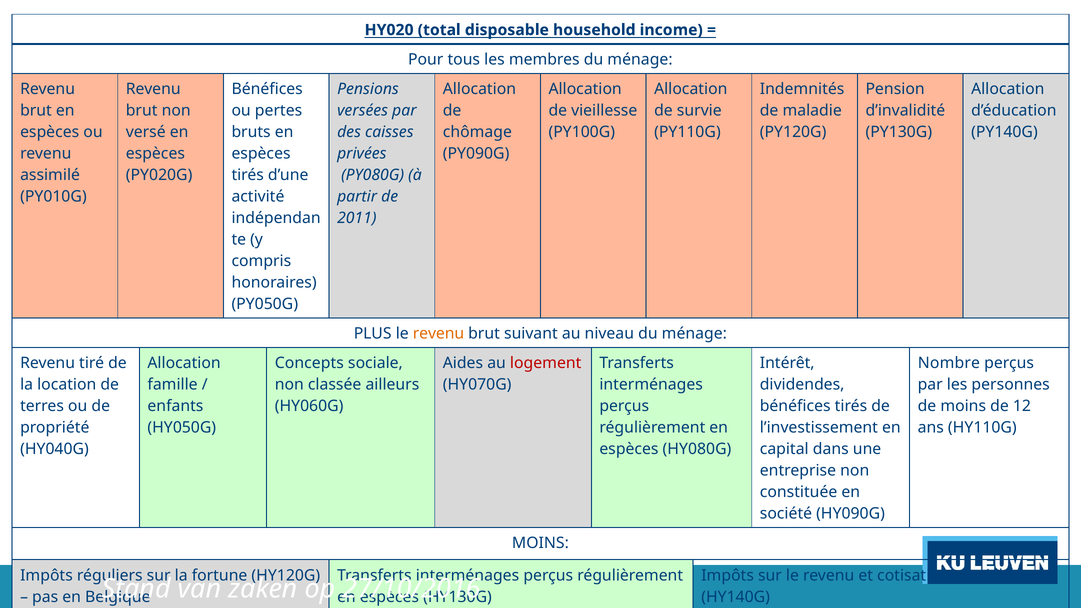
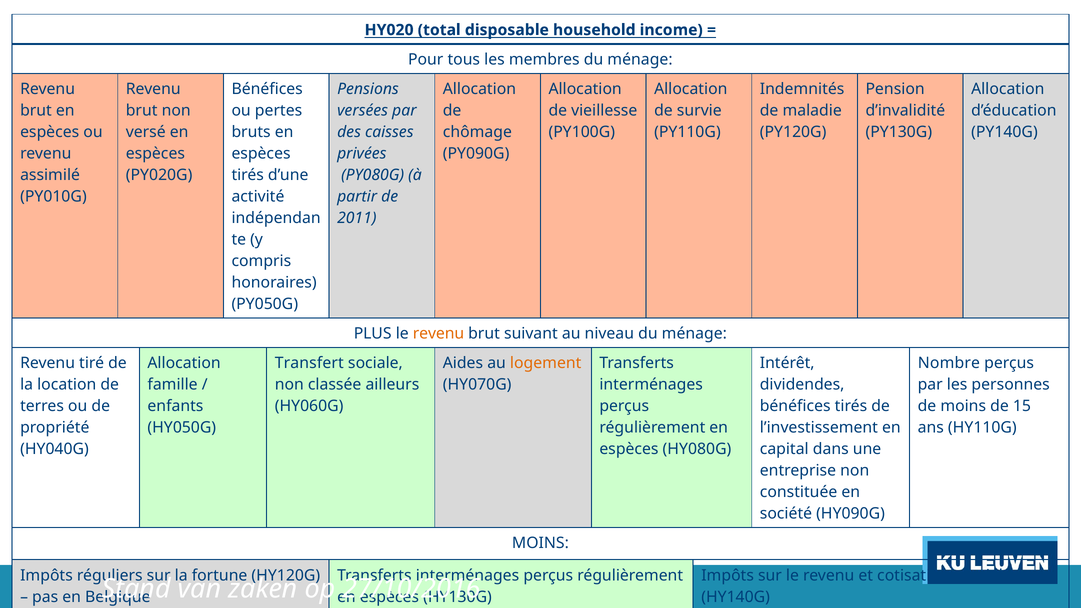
Concepts: Concepts -> Transfert
logement colour: red -> orange
12: 12 -> 15
